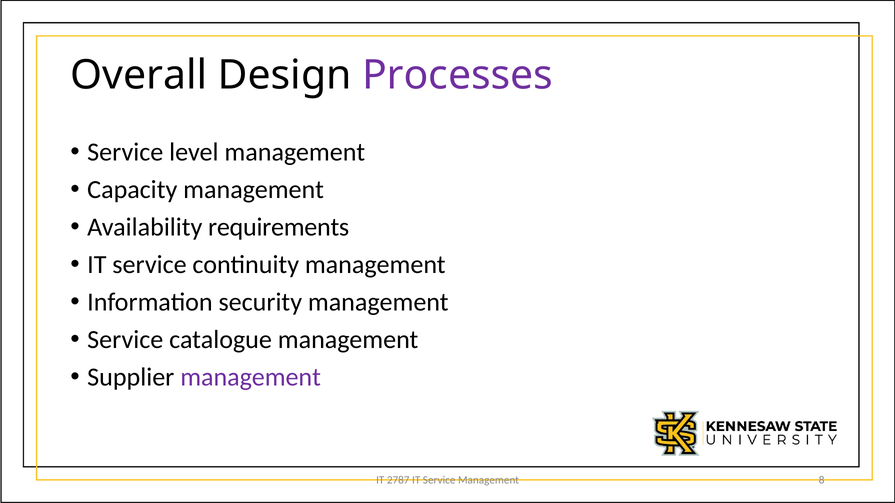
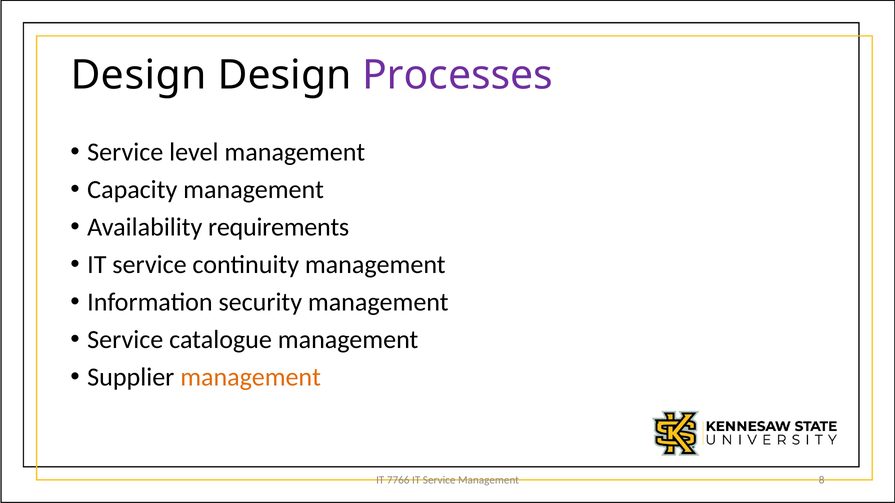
Overall at (139, 75): Overall -> Design
management at (251, 378) colour: purple -> orange
2787: 2787 -> 7766
